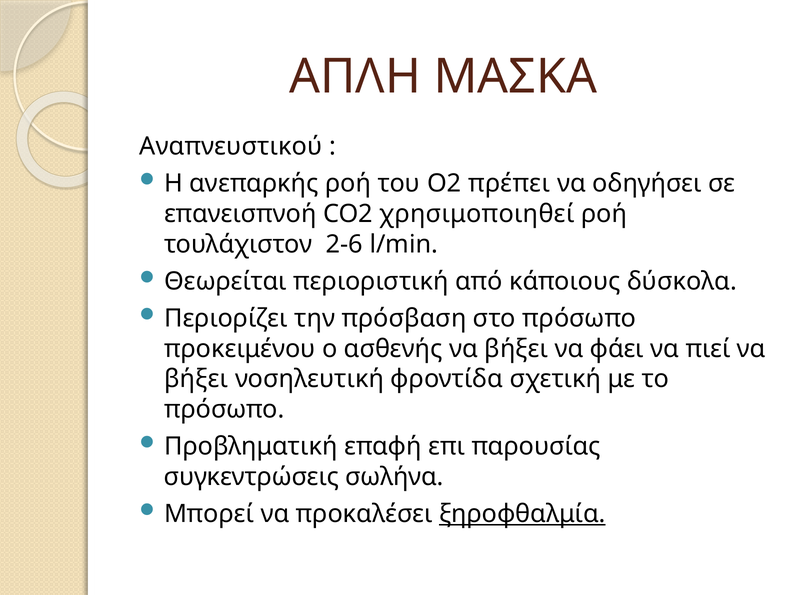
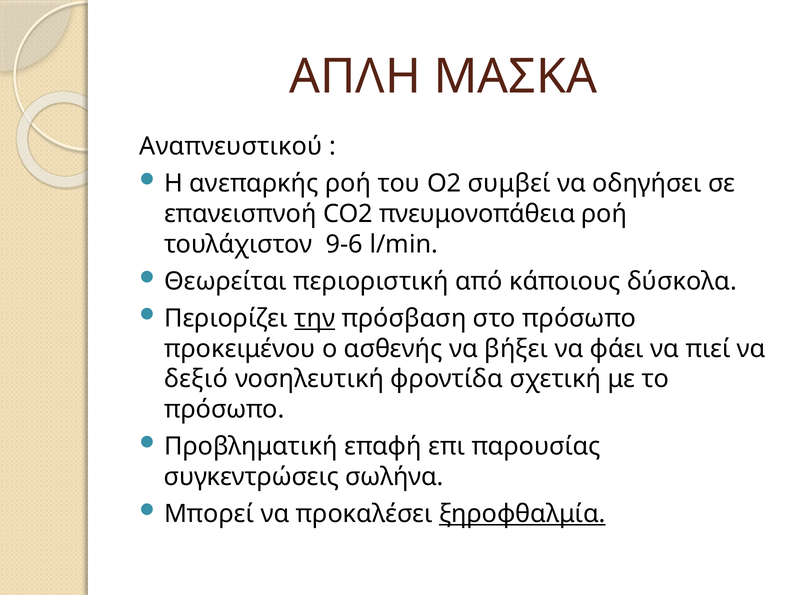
πρέπει: πρέπει -> συμβεί
χρησιμοποιηθεί: χρησιμοποιηθεί -> πνευμονοπάθεια
2-6: 2-6 -> 9-6
την underline: none -> present
βήξει at (196, 379): βήξει -> δεξιό
